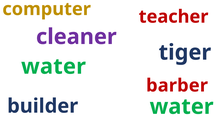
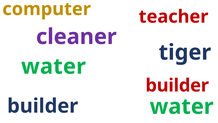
barber at (177, 85): barber -> builder
